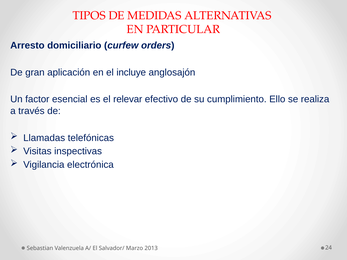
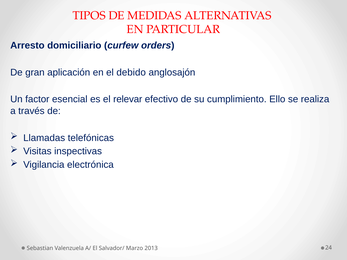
incluye: incluye -> debido
